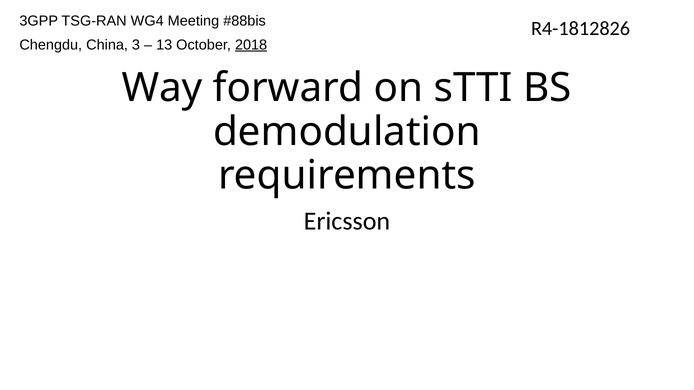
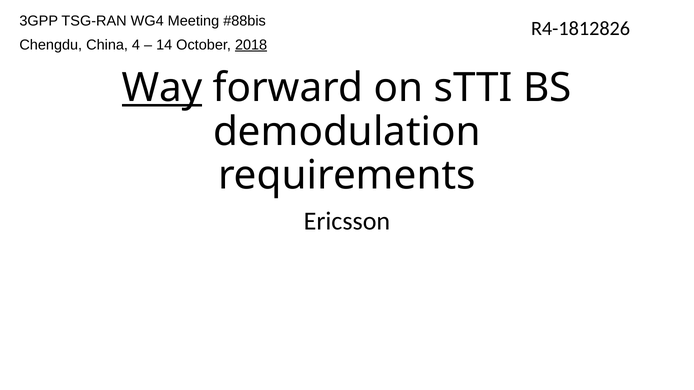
3: 3 -> 4
13: 13 -> 14
Way underline: none -> present
